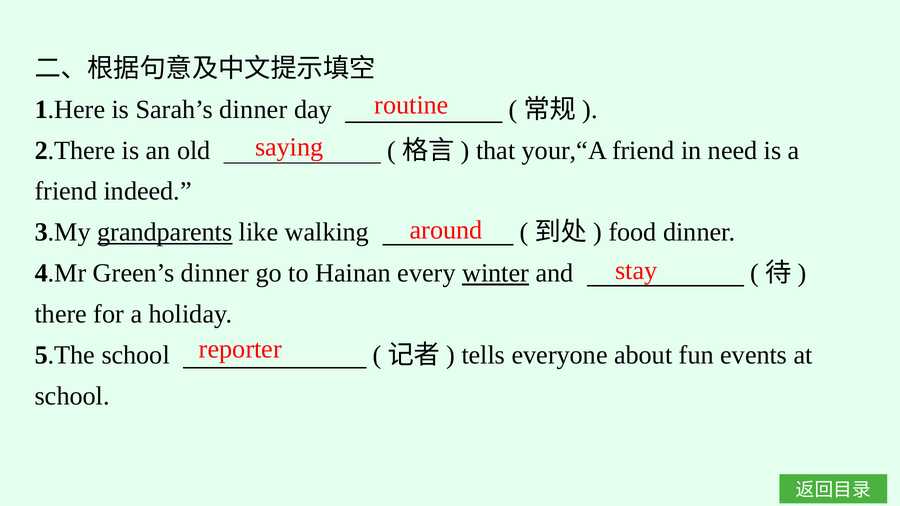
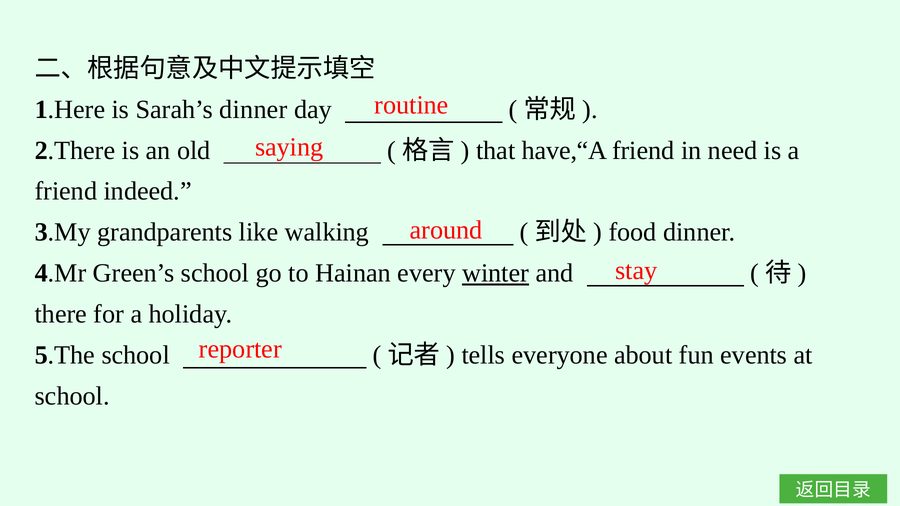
your,“A: your,“A -> have,“A
grandparents underline: present -> none
Green’s dinner: dinner -> school
